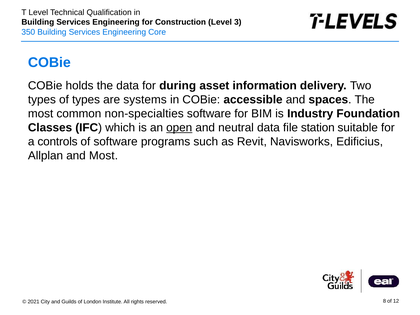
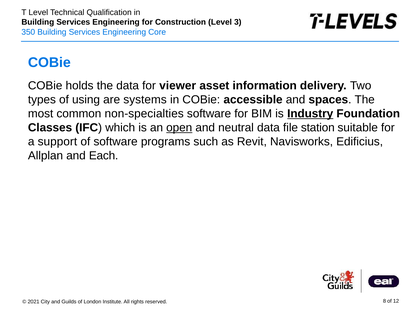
during: during -> viewer
of types: types -> using
Industry underline: none -> present
controls: controls -> support
and Most: Most -> Each
